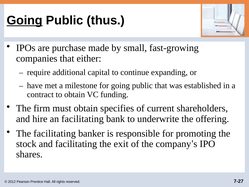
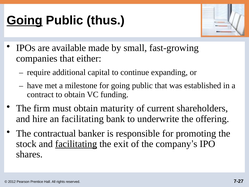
purchase: purchase -> available
specifies: specifies -> maturity
The facilitating: facilitating -> contractual
facilitating at (76, 144) underline: none -> present
